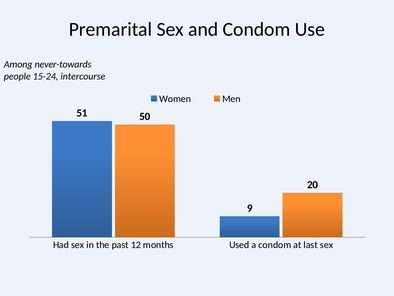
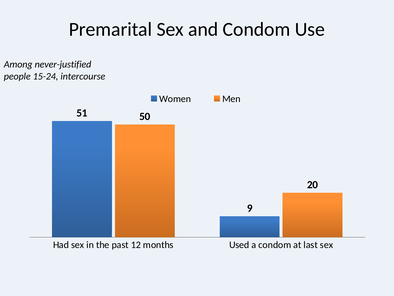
never-towards: never-towards -> never-justified
